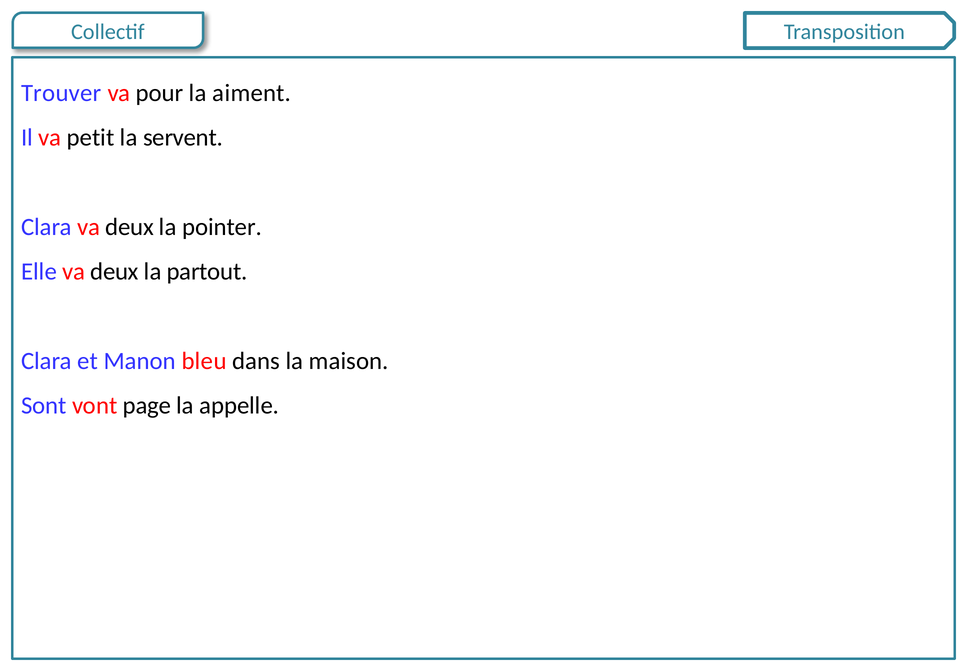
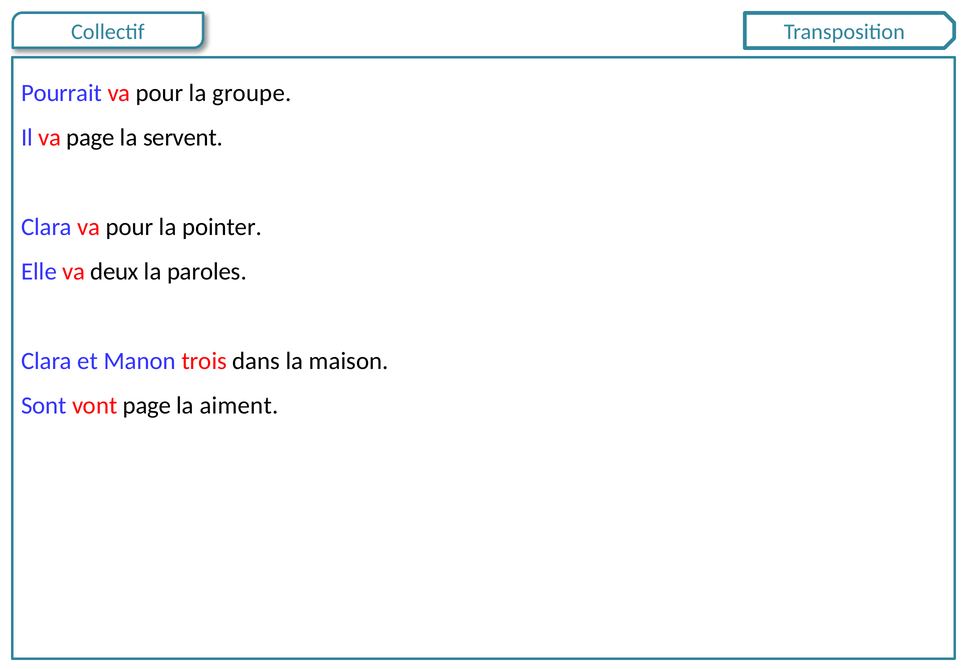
Trouver: Trouver -> Pourrait
aiment: aiment -> groupe
va petit: petit -> page
Clara va deux: deux -> pour
partout: partout -> paroles
bleu: bleu -> trois
appelle: appelle -> aiment
